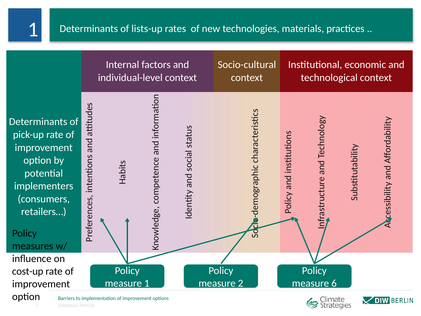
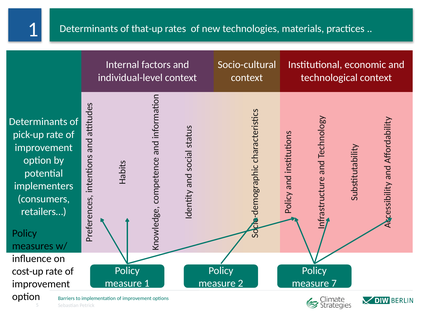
lists-up: lists-up -> that-up
6: 6 -> 7
